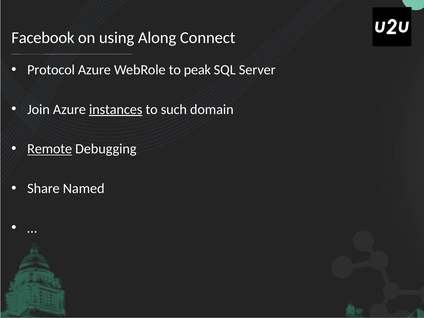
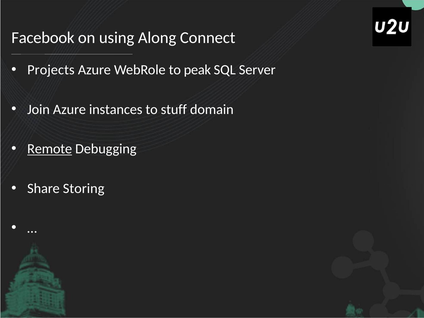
Protocol: Protocol -> Projects
instances underline: present -> none
such: such -> stuff
Named: Named -> Storing
